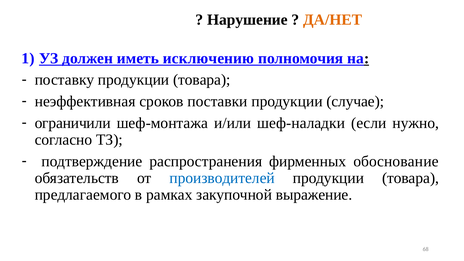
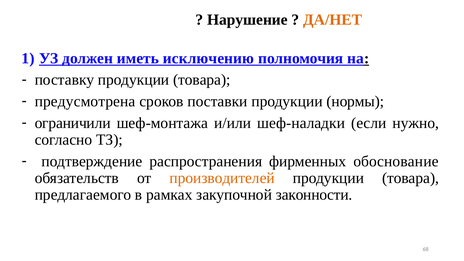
неэффективная: неэффективная -> предусмотрена
случае: случае -> нормы
производителей colour: blue -> orange
выражение: выражение -> законности
